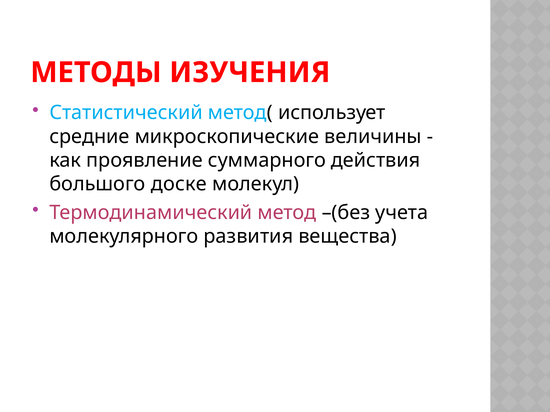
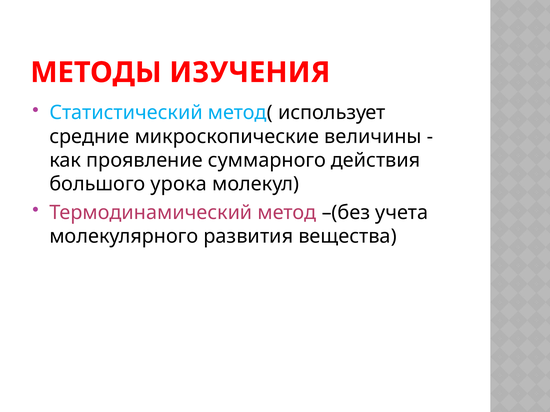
доске: доске -> урока
